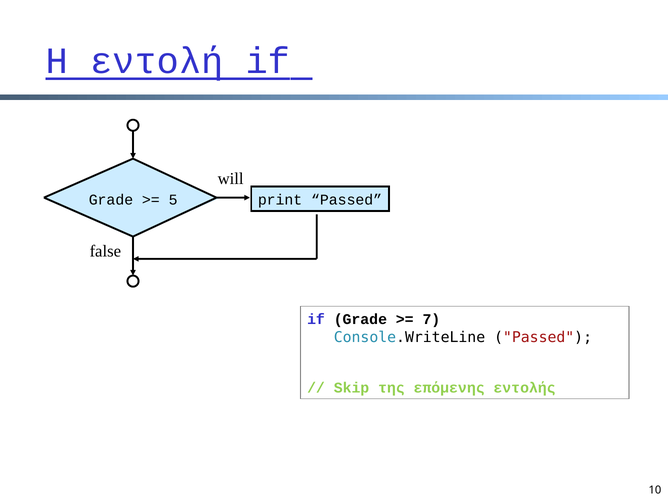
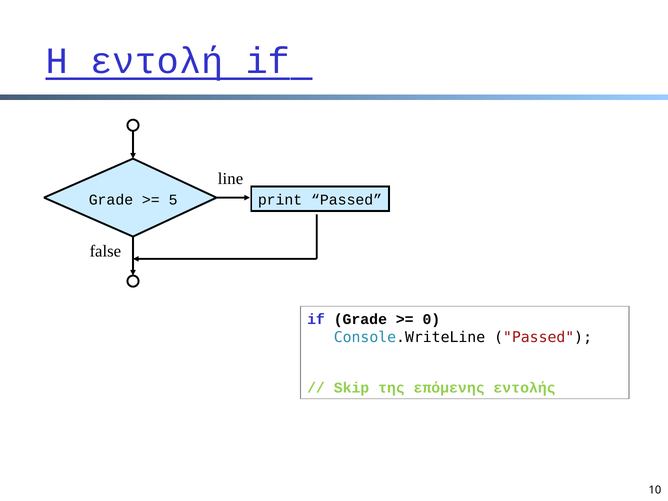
will: will -> line
7: 7 -> 0
